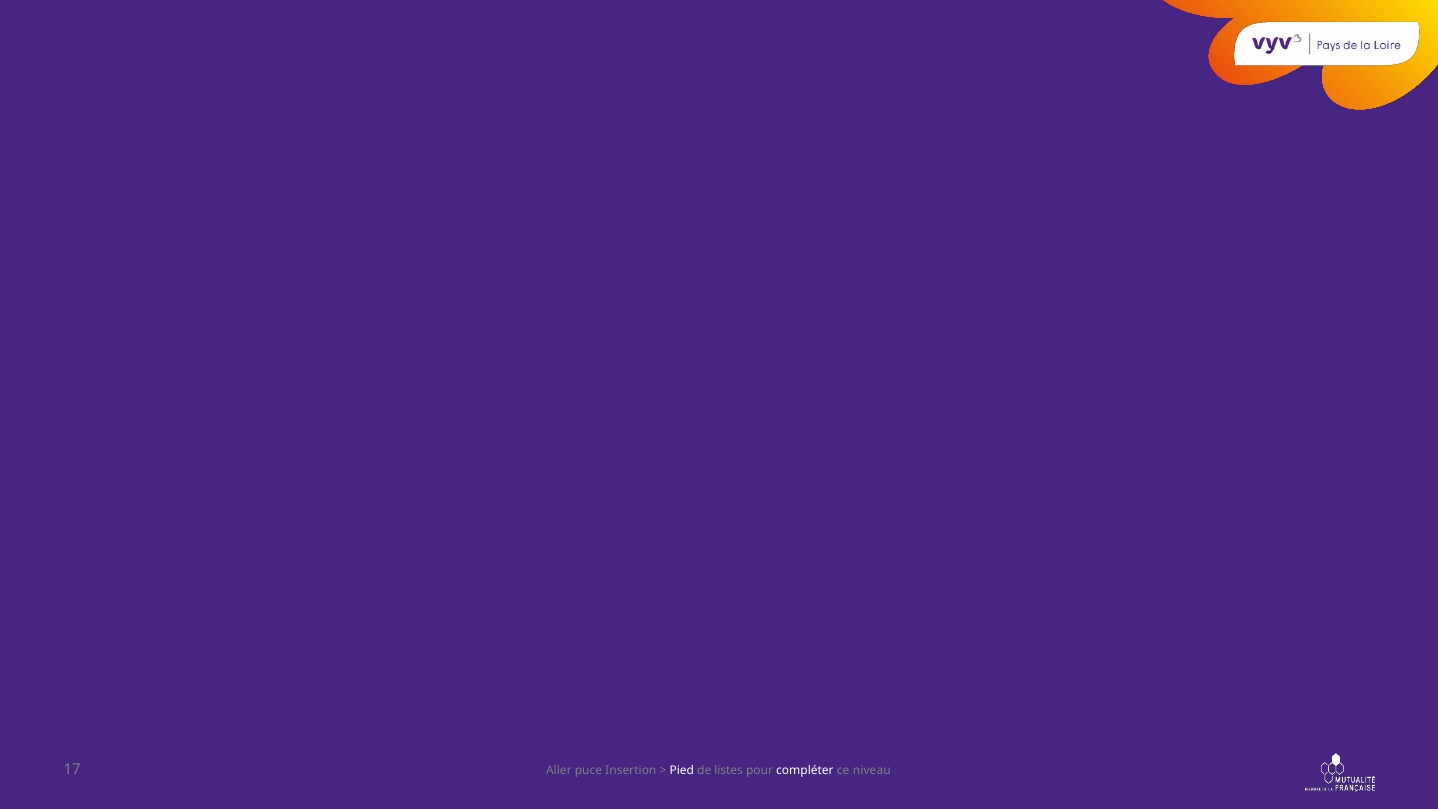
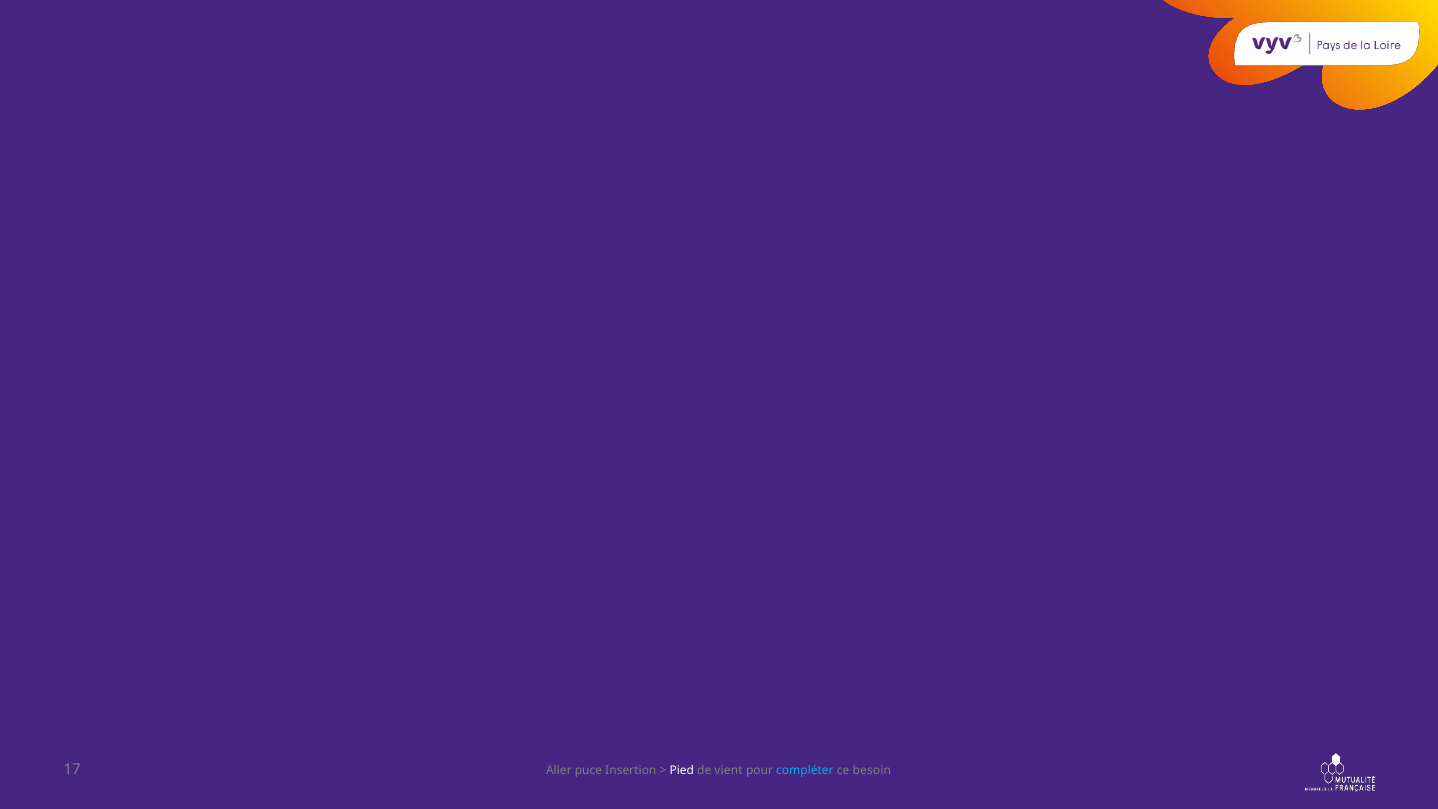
listes: listes -> vient
compléter colour: white -> light blue
niveau: niveau -> besoin
